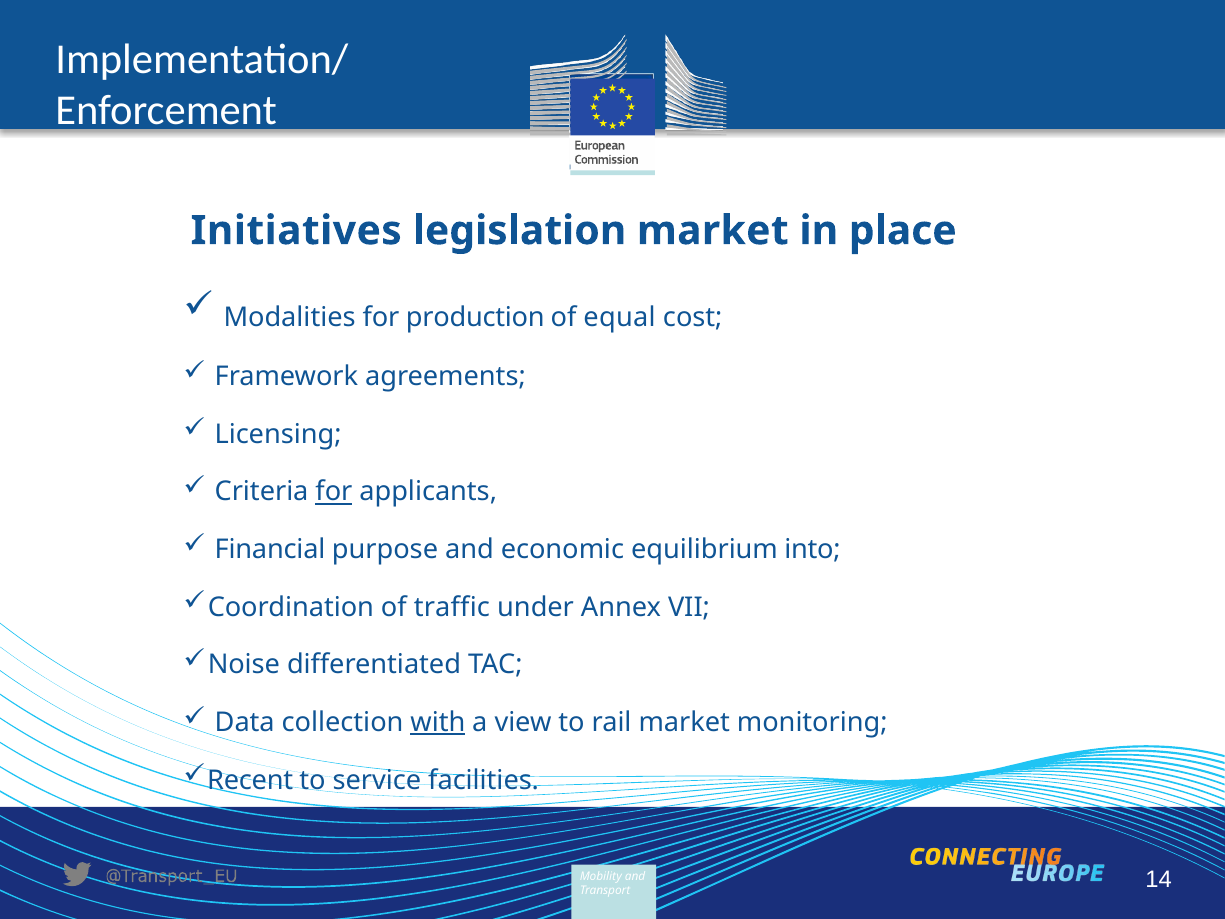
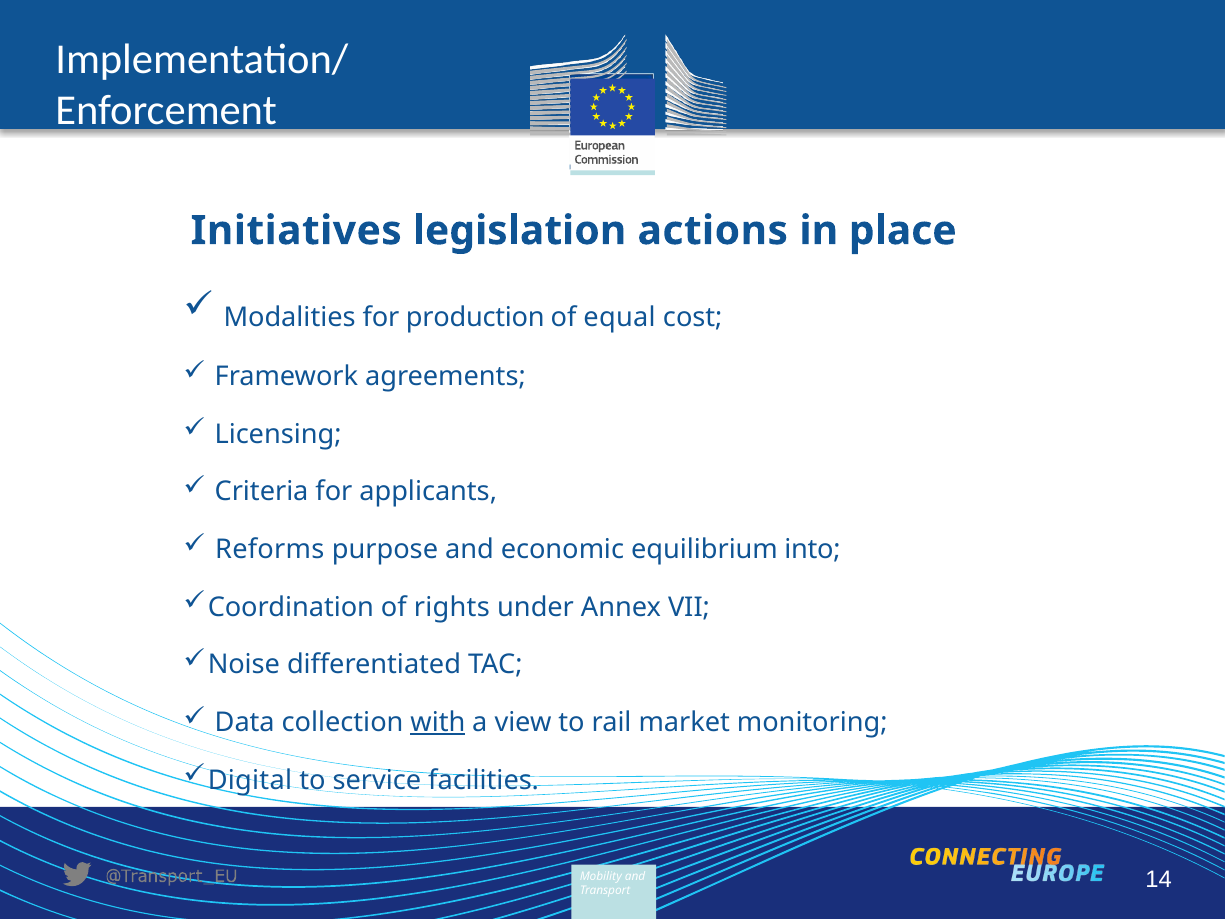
legislation market: market -> actions
for at (334, 492) underline: present -> none
Financial: Financial -> Reforms
traffic: traffic -> rights
Recent: Recent -> Digital
